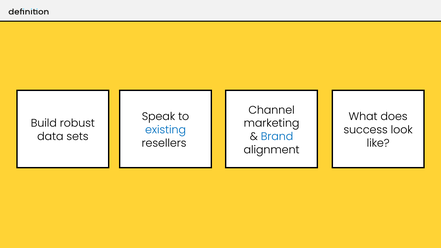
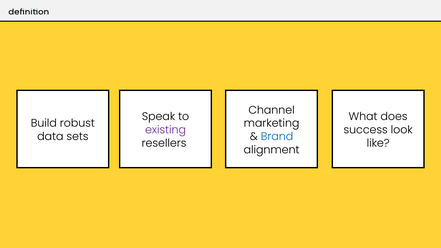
existing colour: blue -> purple
